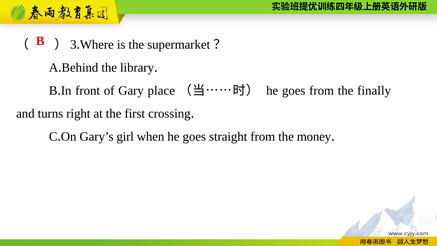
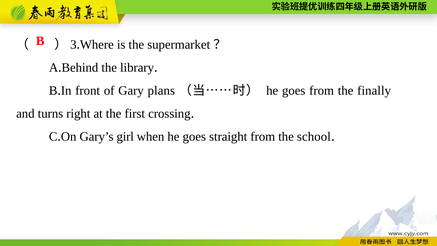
place: place -> plans
money: money -> school
